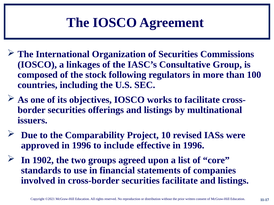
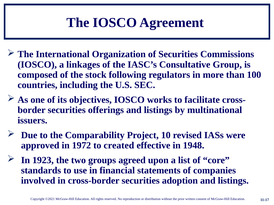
approved in 1996: 1996 -> 1972
include: include -> created
effective in 1996: 1996 -> 1948
1902: 1902 -> 1923
securities facilitate: facilitate -> adoption
